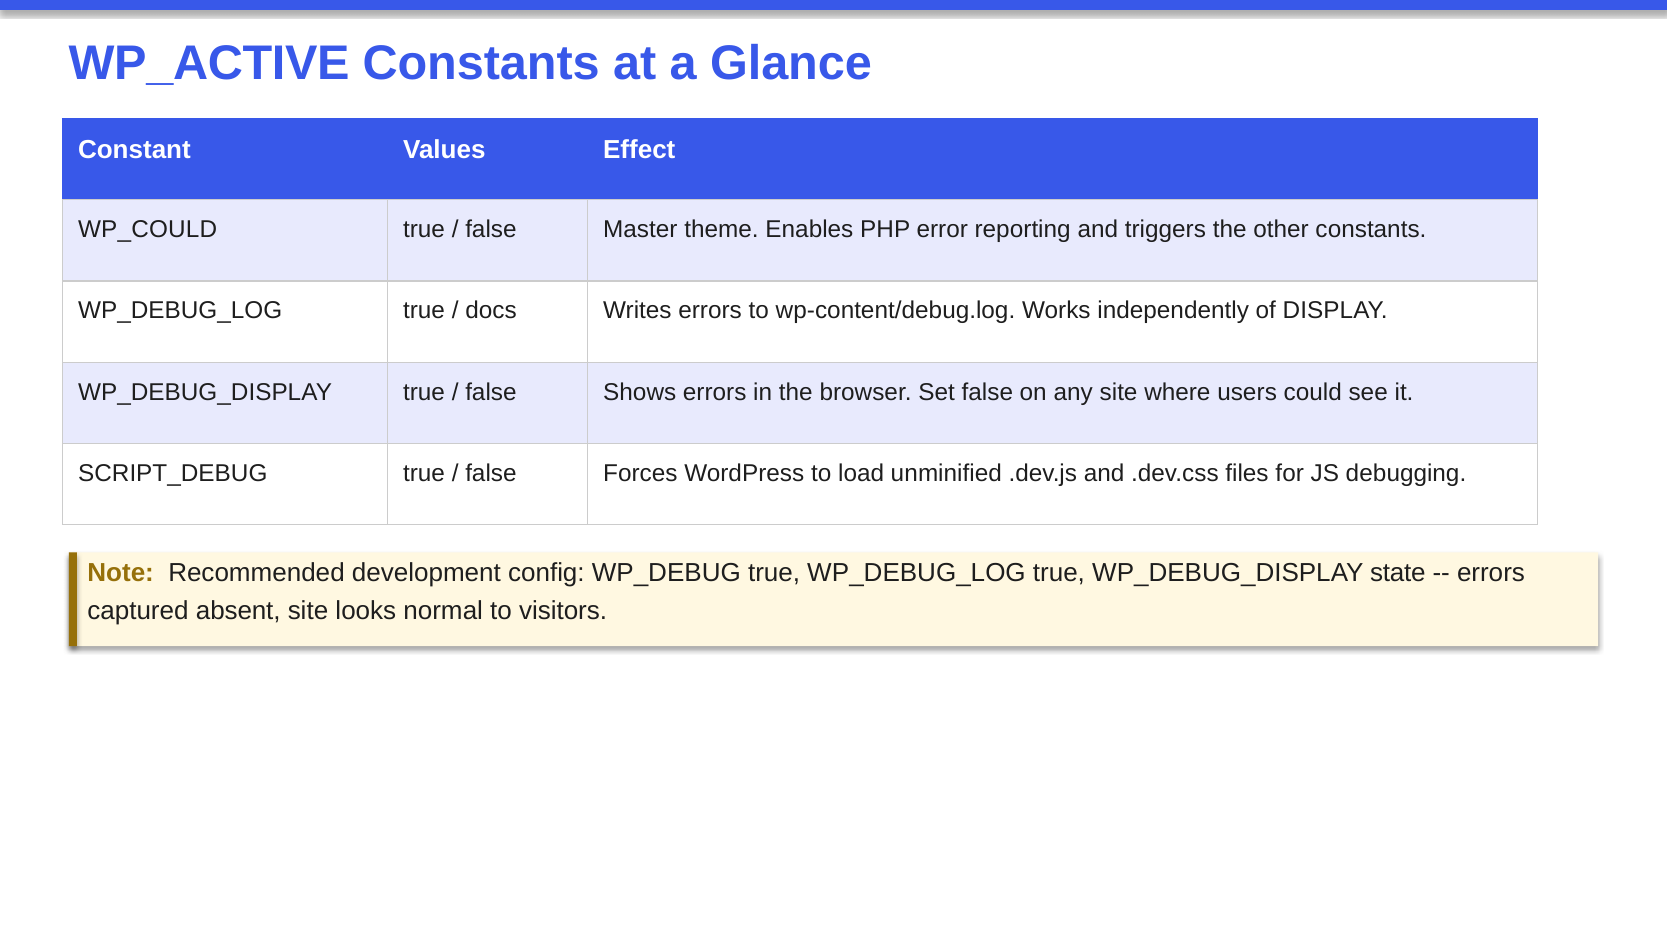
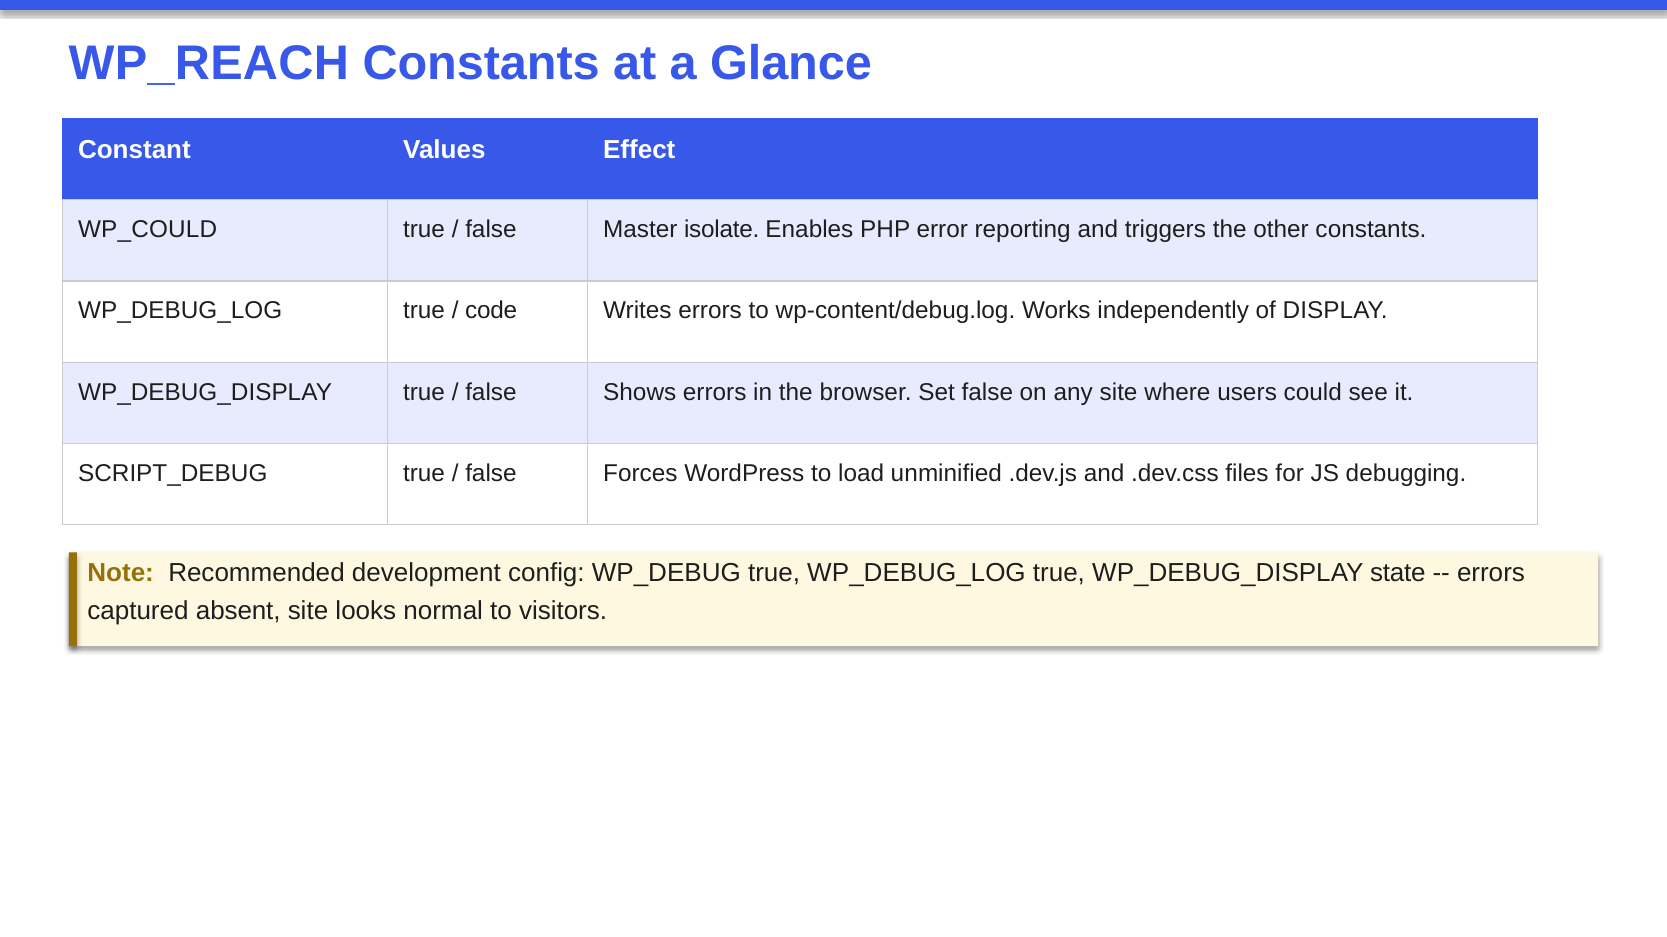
WP_ACTIVE: WP_ACTIVE -> WP_REACH
theme: theme -> isolate
docs: docs -> code
